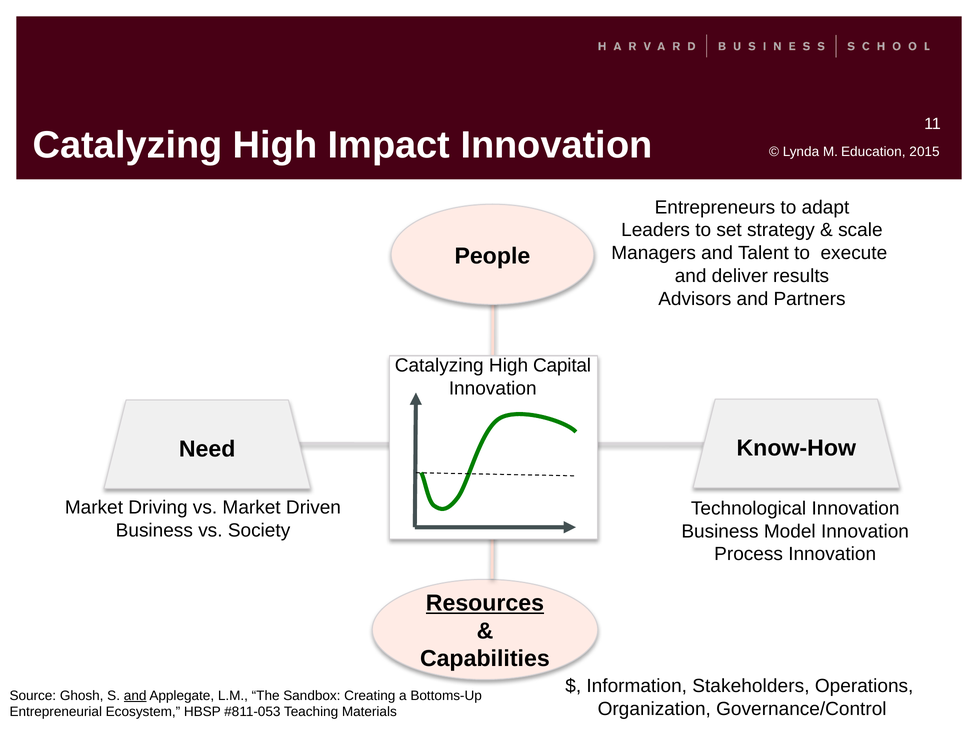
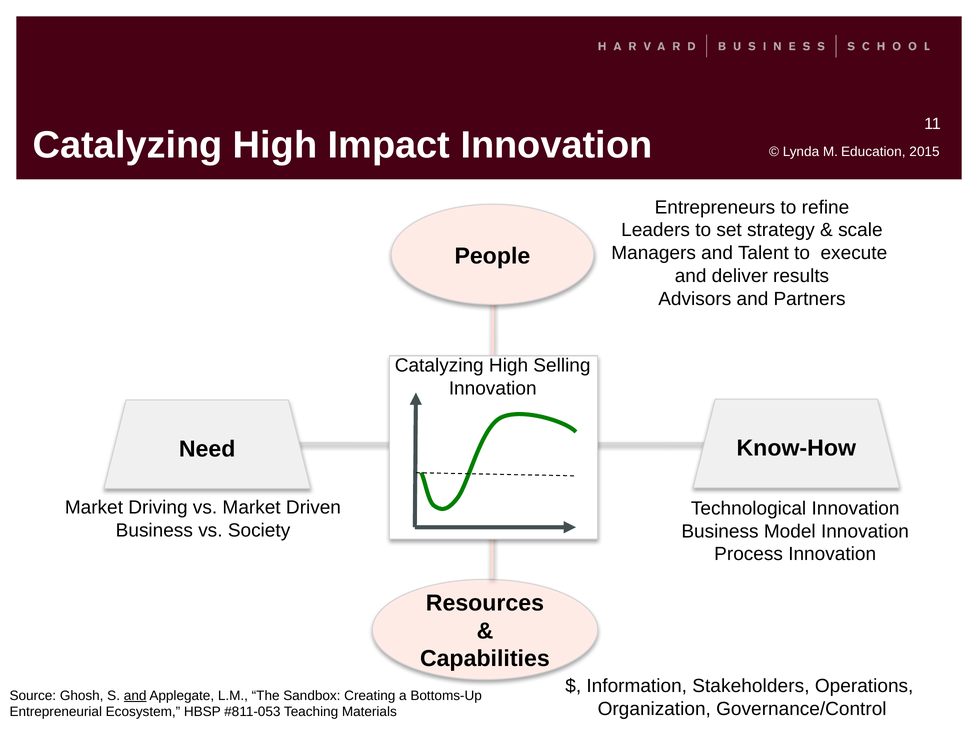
adapt: adapt -> refine
Capital: Capital -> Selling
Resources underline: present -> none
